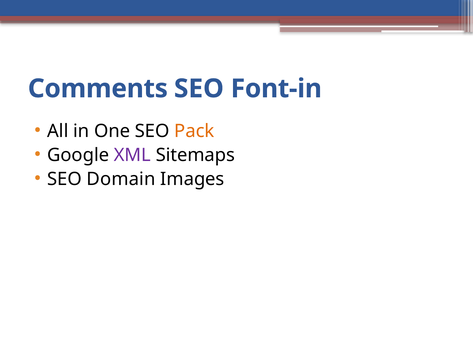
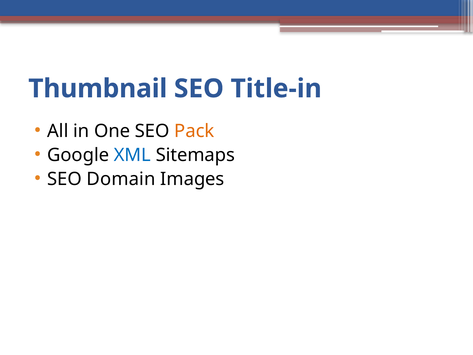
Comments: Comments -> Thumbnail
Font-in: Font-in -> Title-in
XML colour: purple -> blue
